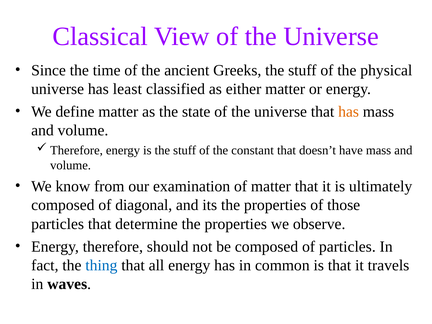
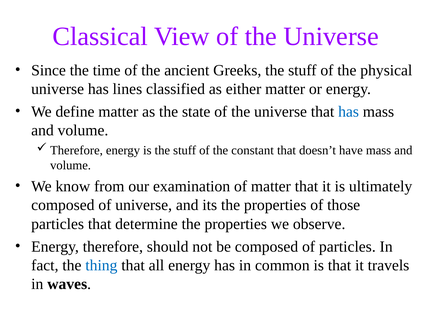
least: least -> lines
has at (349, 112) colour: orange -> blue
of diagonal: diagonal -> universe
